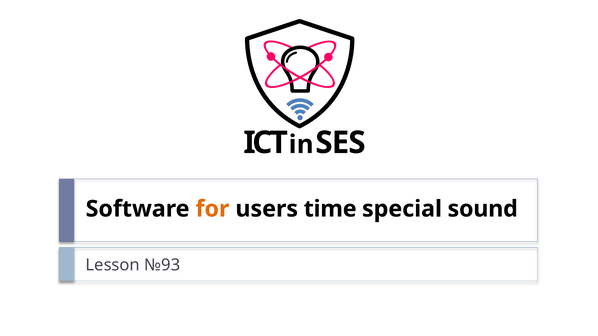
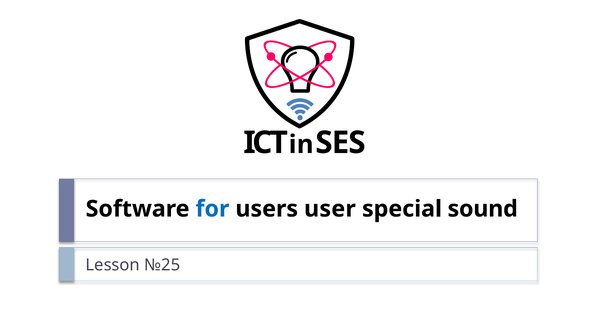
for colour: orange -> blue
time: time -> user
№93: №93 -> №25
